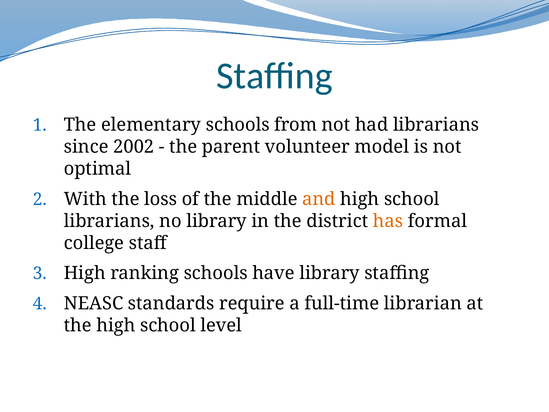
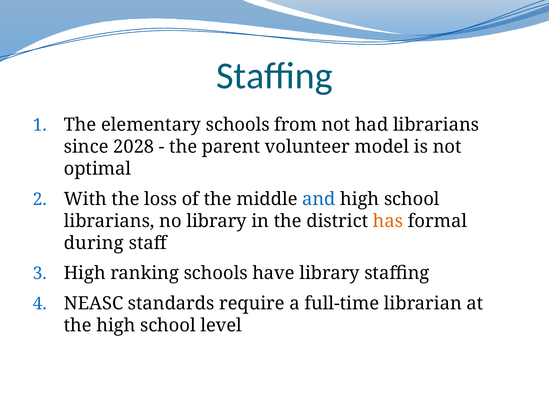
2002: 2002 -> 2028
and colour: orange -> blue
college: college -> during
